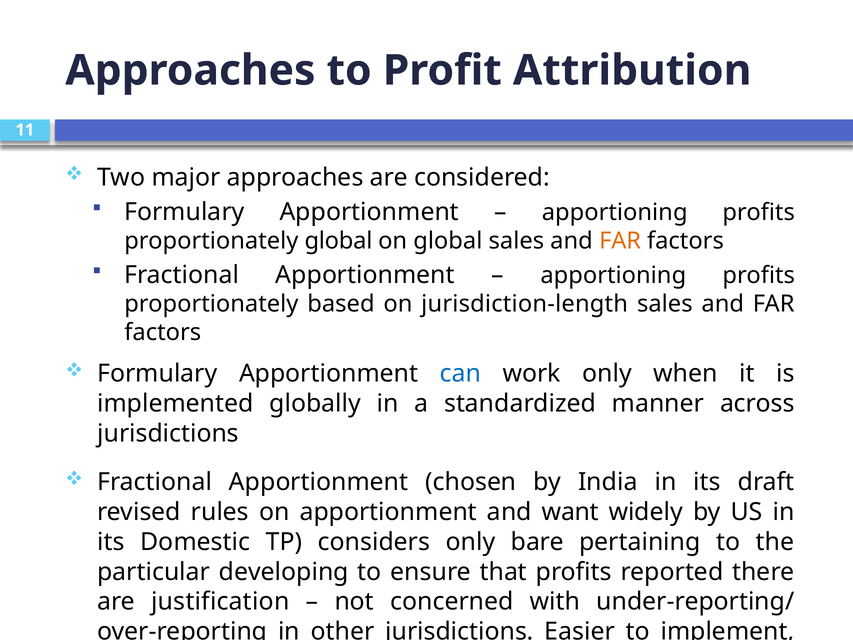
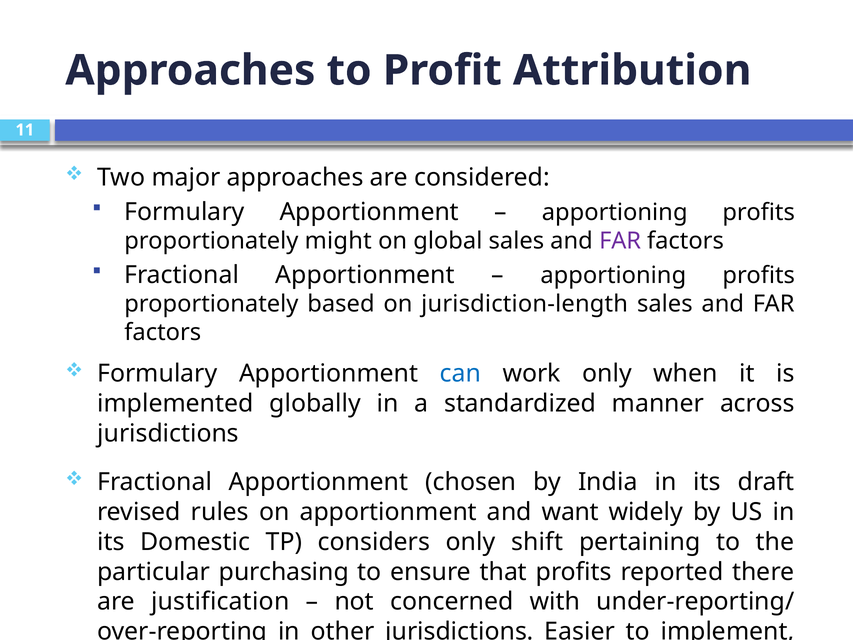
proportionately global: global -> might
FAR at (620, 241) colour: orange -> purple
bare: bare -> shift
developing: developing -> purchasing
